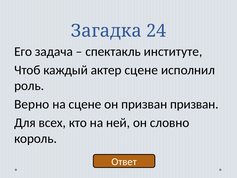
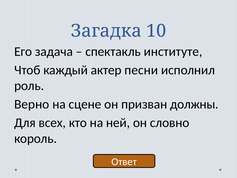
24: 24 -> 10
актер сцене: сцене -> песни
призван призван: призван -> должны
